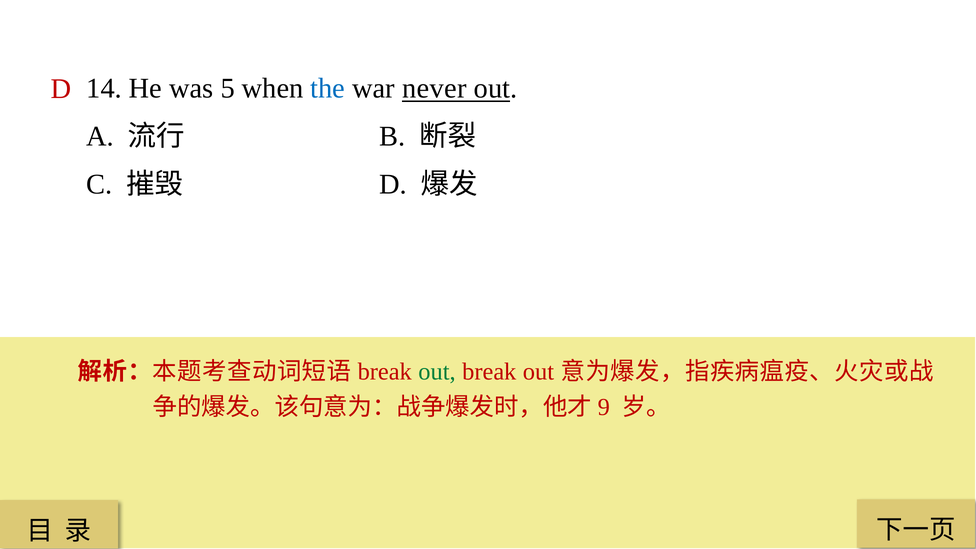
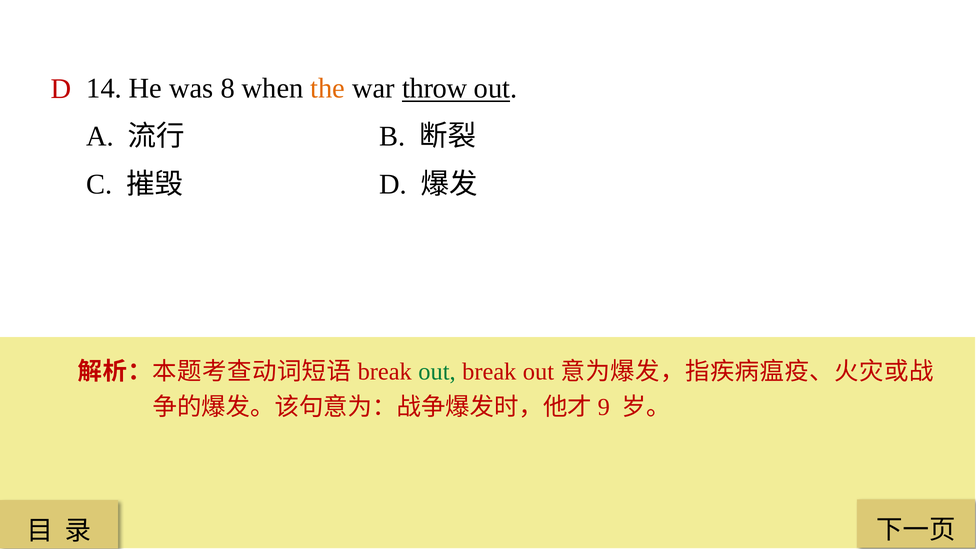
5: 5 -> 8
the colour: blue -> orange
never: never -> throw
